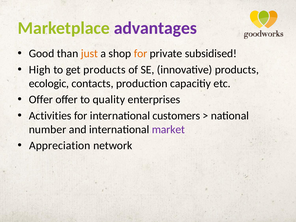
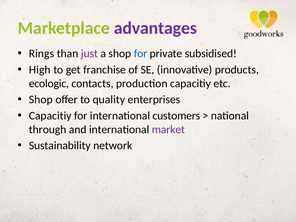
Good: Good -> Rings
just colour: orange -> purple
for at (141, 54) colour: orange -> blue
get products: products -> franchise
Offer at (41, 100): Offer -> Shop
Activities at (50, 116): Activities -> Capacitiy
number: number -> through
Appreciation: Appreciation -> Sustainability
